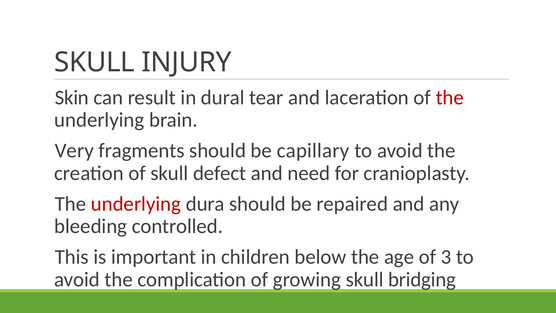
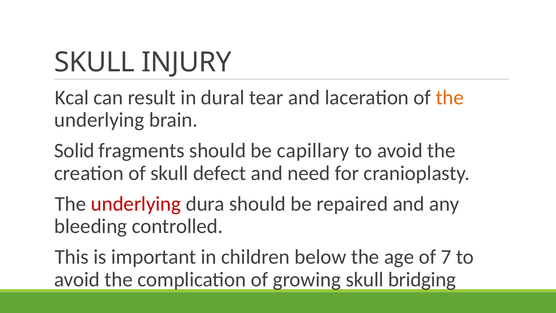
Skin: Skin -> Kcal
the at (450, 97) colour: red -> orange
Very: Very -> Solid
3: 3 -> 7
